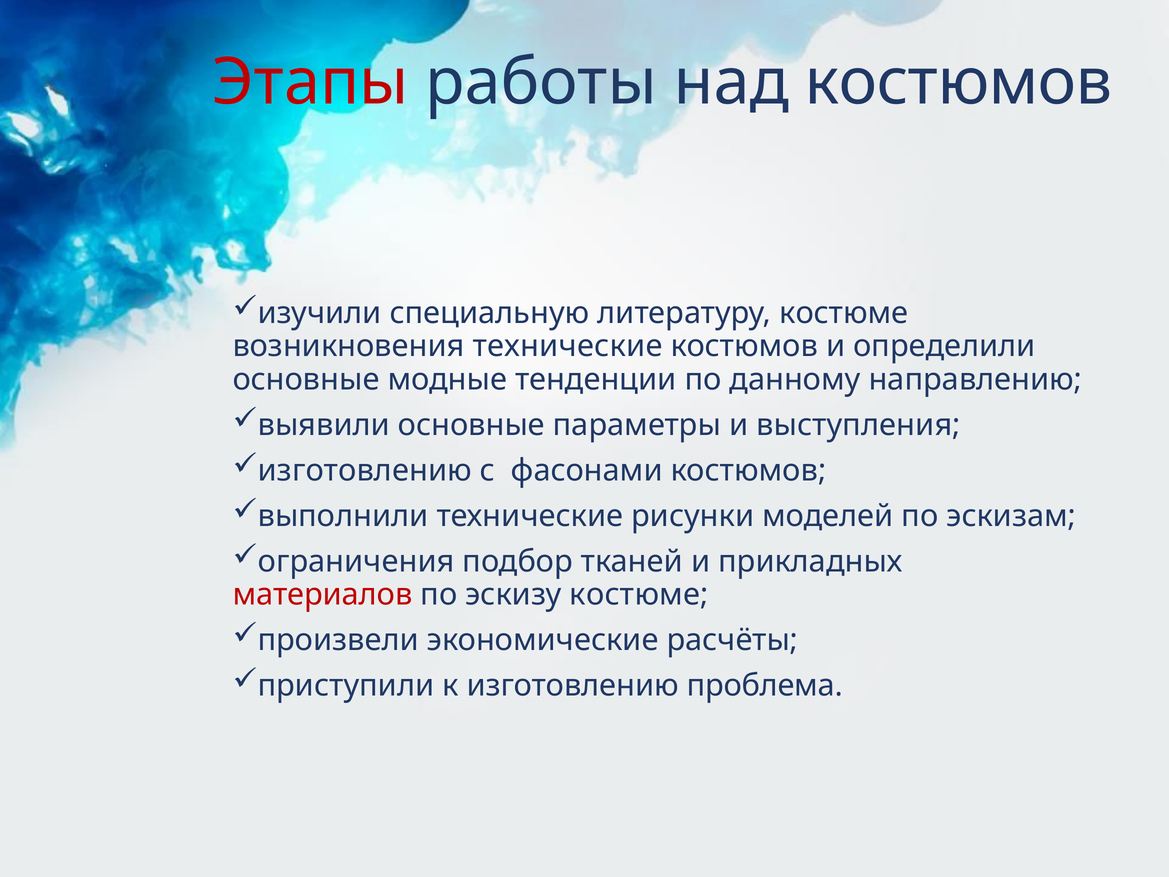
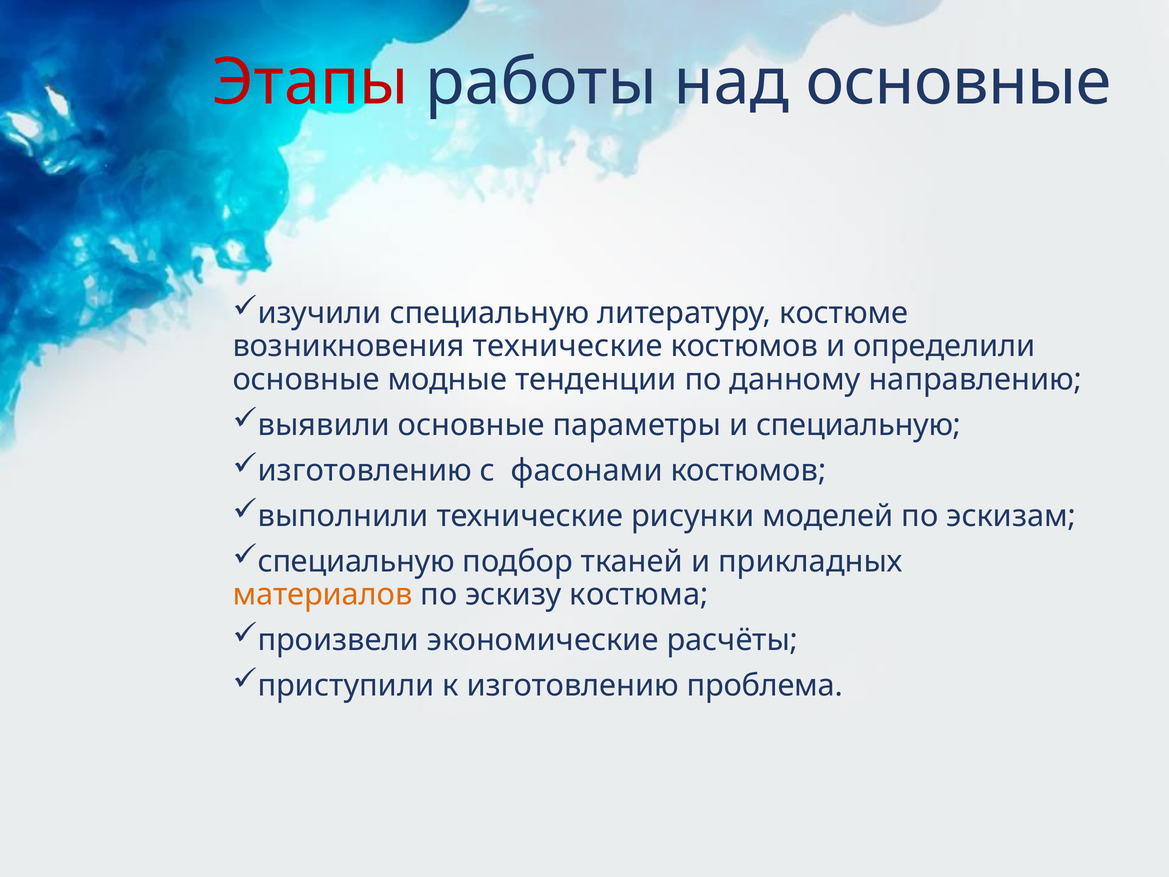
над костюмов: костюмов -> основные
и выступления: выступления -> специальную
ограничения at (356, 561): ограничения -> специальную
материалов colour: red -> orange
эскизу костюме: костюме -> костюма
